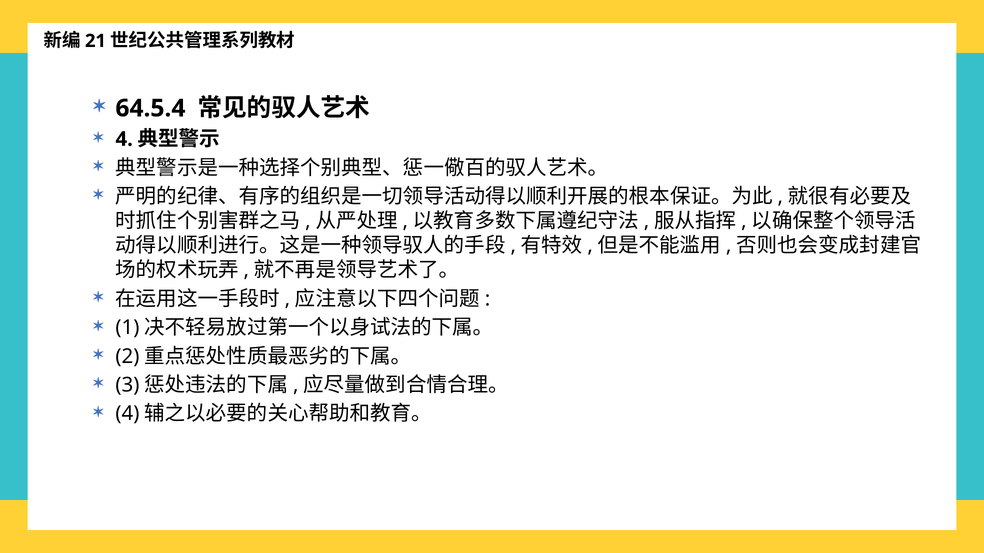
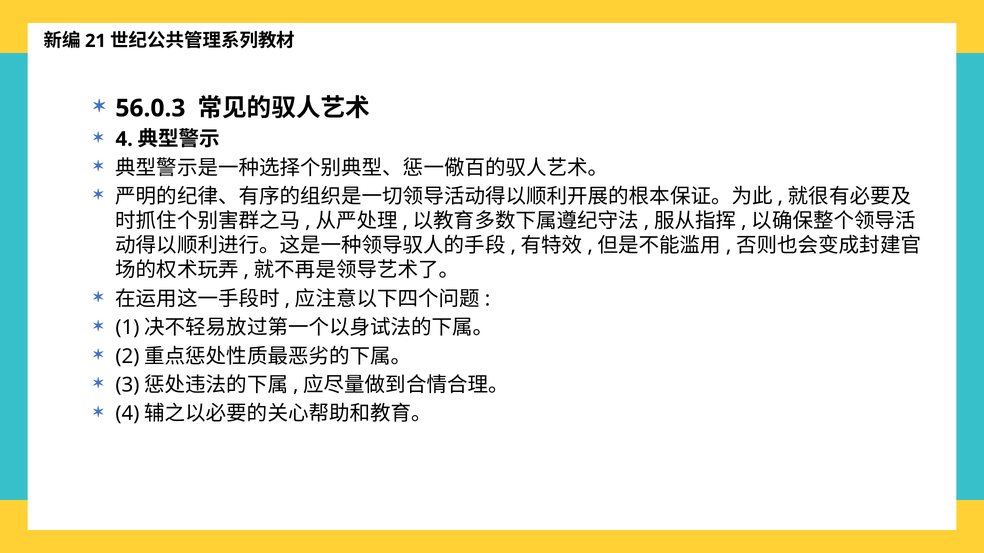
64.5.4: 64.5.4 -> 56.0.3
